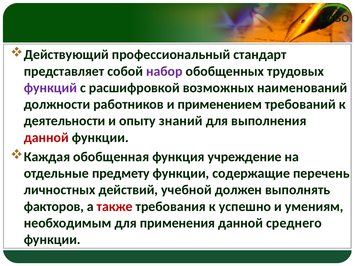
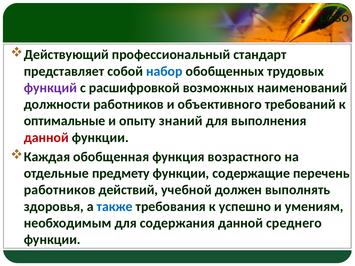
набор colour: purple -> blue
применением: применением -> объективного
деятельности: деятельности -> оптимальные
учреждение: учреждение -> возрастного
личностных at (60, 190): личностных -> работников
факторов: факторов -> здоровья
также colour: red -> blue
применения: применения -> содержания
